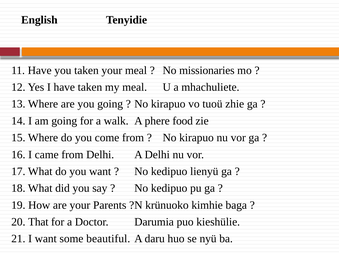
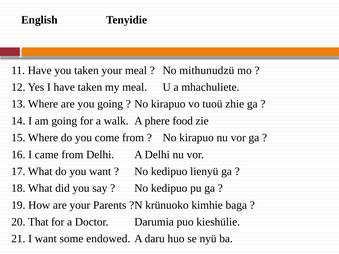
missionaries: missionaries -> mithunudzü
beautiful: beautiful -> endowed
